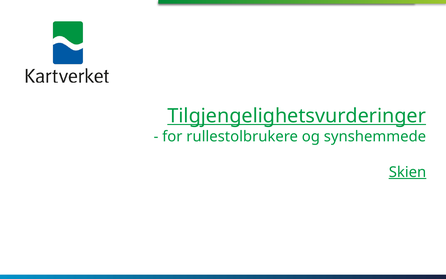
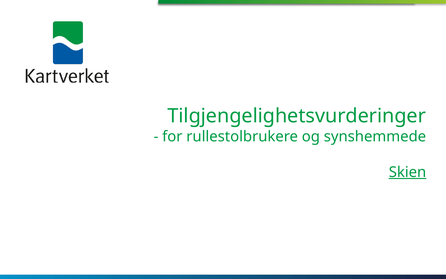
Tilgjengelighetsvurderinger underline: present -> none
